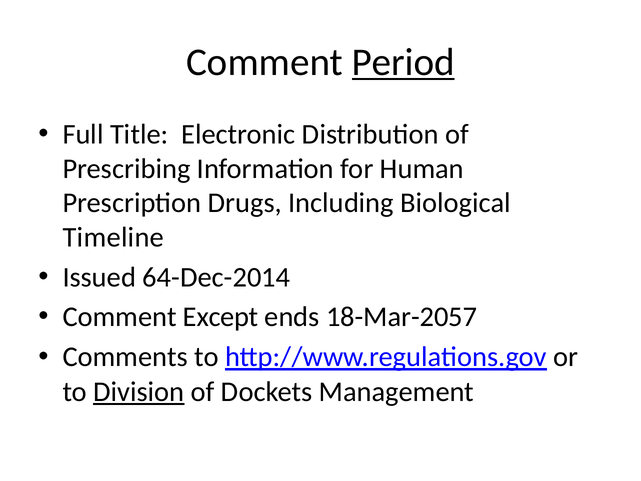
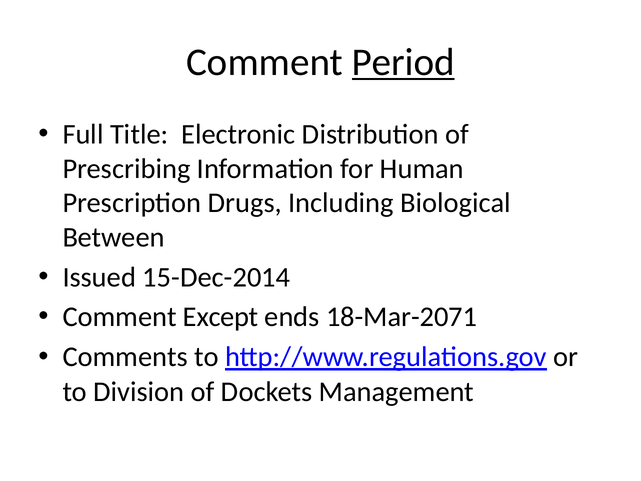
Timeline: Timeline -> Between
64-Dec-2014: 64-Dec-2014 -> 15-Dec-2014
18-Mar-2057: 18-Mar-2057 -> 18-Mar-2071
Division underline: present -> none
